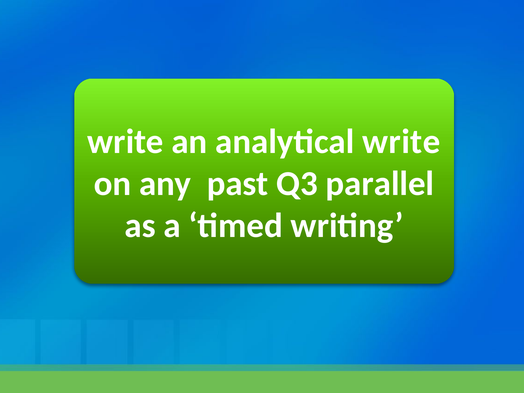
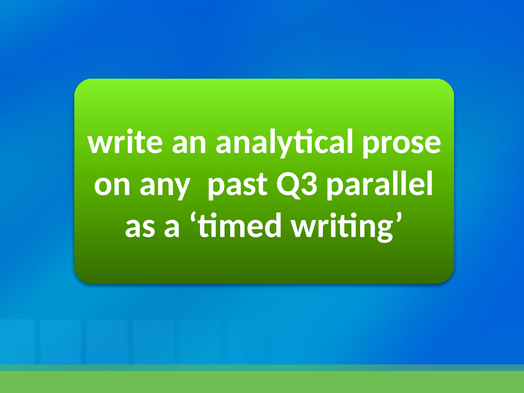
analytical write: write -> prose
